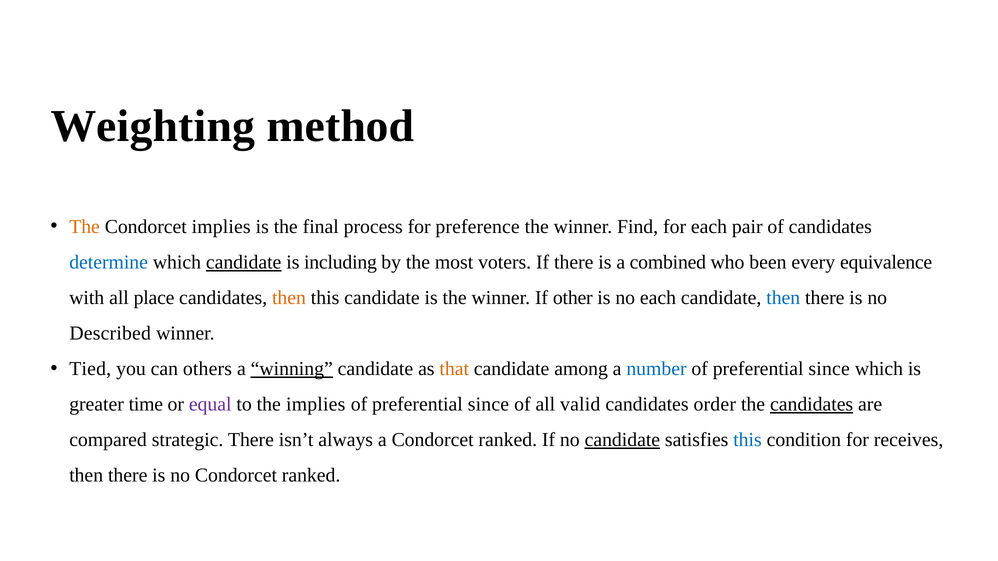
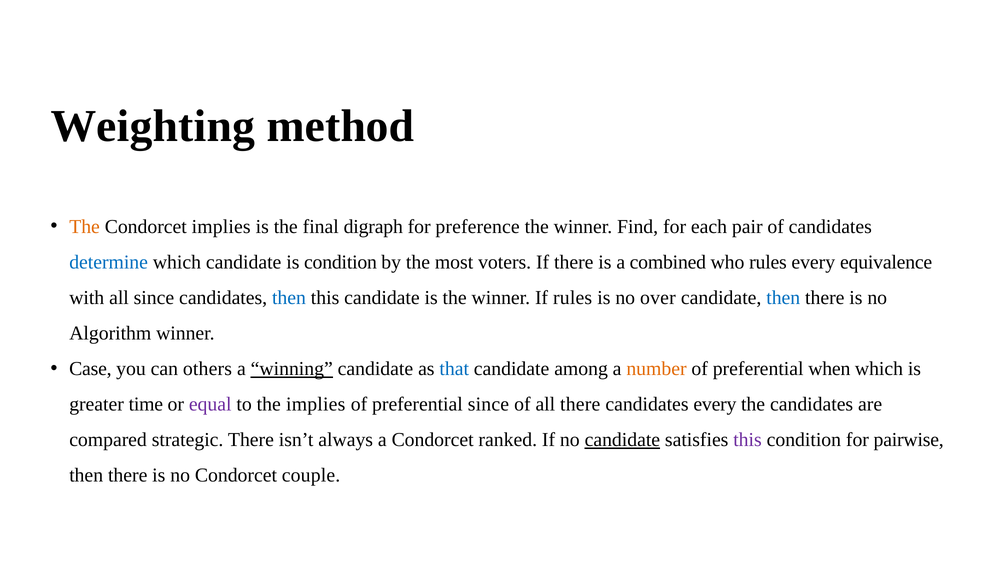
process: process -> digraph
candidate at (244, 262) underline: present -> none
is including: including -> condition
who been: been -> rules
all place: place -> since
then at (289, 298) colour: orange -> blue
If other: other -> rules
no each: each -> over
Described: Described -> Algorithm
Tied: Tied -> Case
that colour: orange -> blue
number colour: blue -> orange
since at (829, 369): since -> when
all valid: valid -> there
candidates order: order -> every
candidates at (812, 405) underline: present -> none
this at (748, 440) colour: blue -> purple
receives: receives -> pairwise
no Condorcet ranked: ranked -> couple
